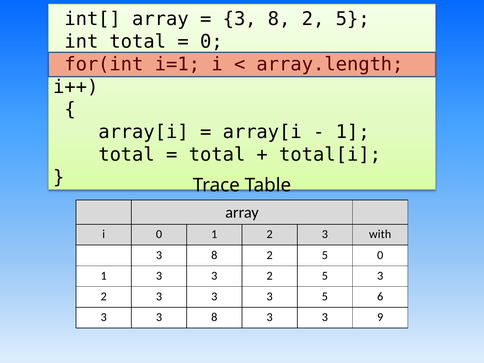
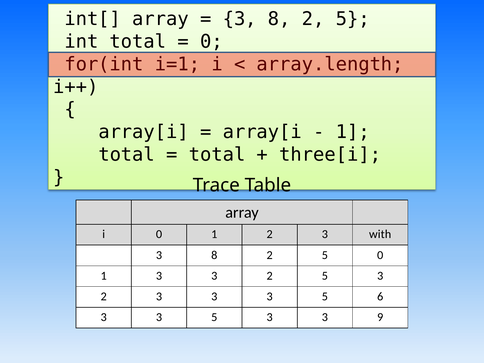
total[i: total[i -> three[i
8 at (214, 317): 8 -> 5
